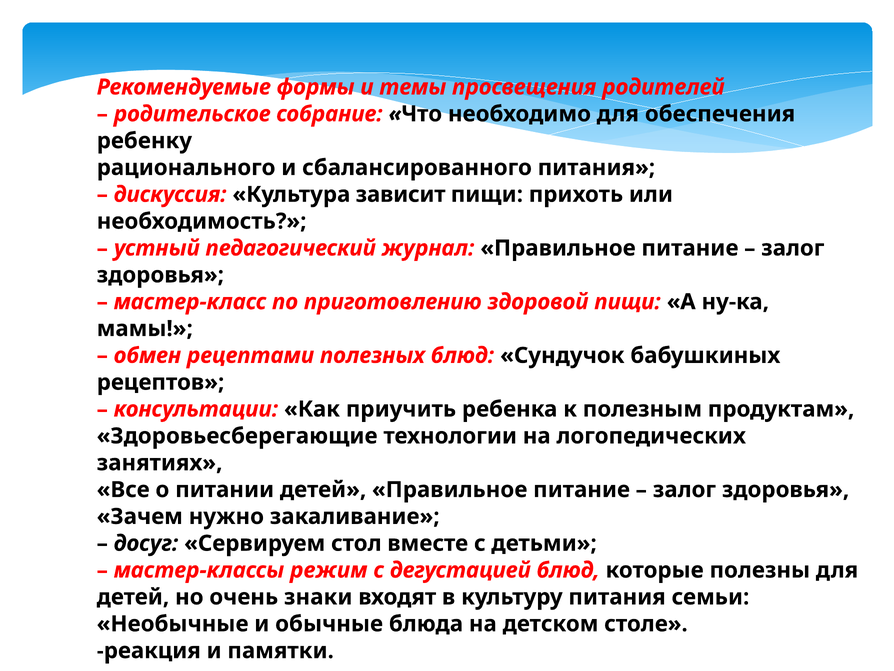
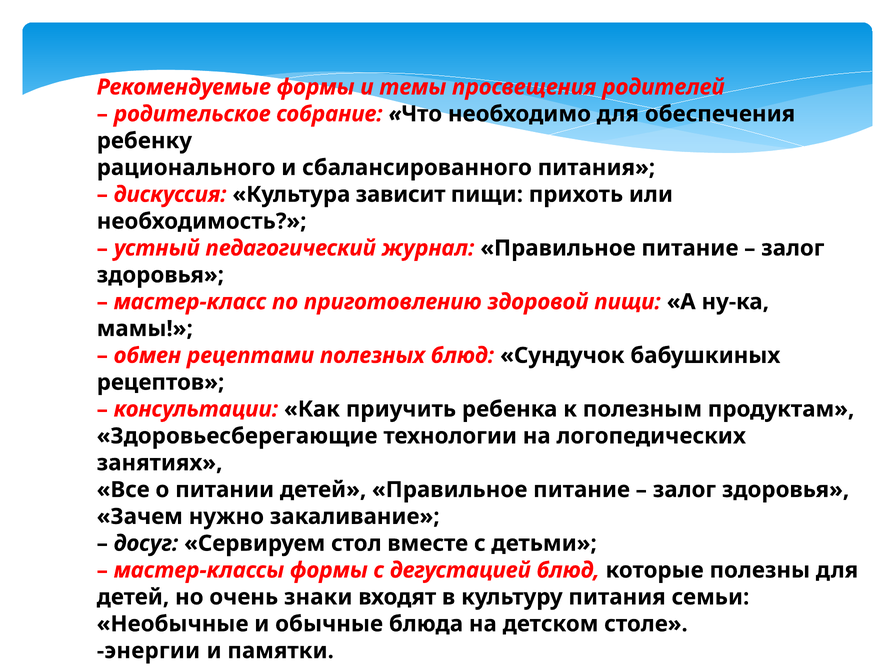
мастер-классы режим: режим -> формы
реакция: реакция -> энергии
